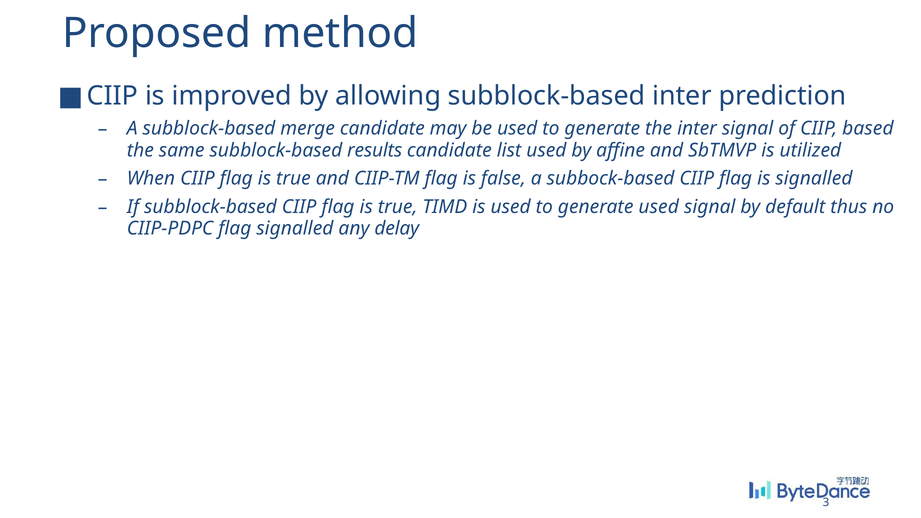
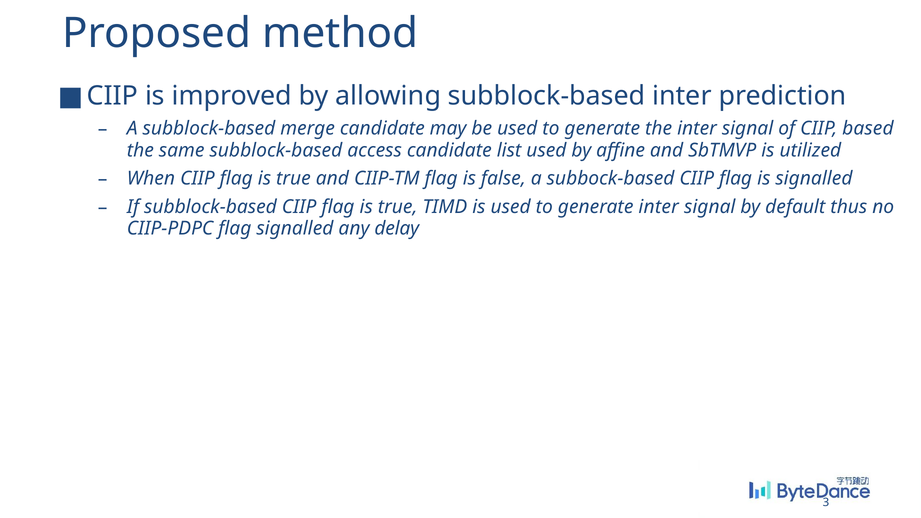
results: results -> access
generate used: used -> inter
